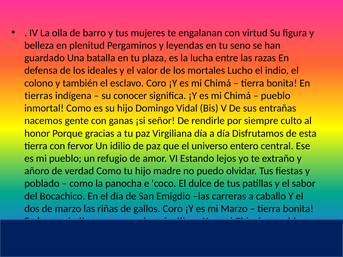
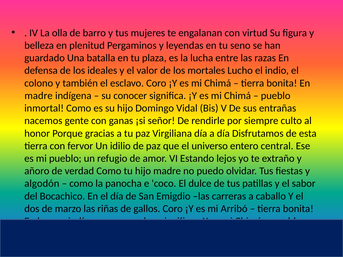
tierras at (39, 96): tierras -> madre
poblado: poblado -> algodón
mi Marzo: Marzo -> Arribó
